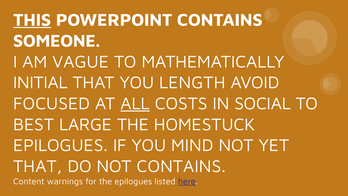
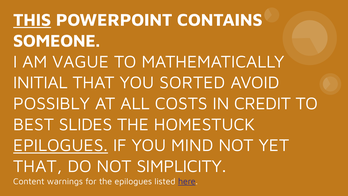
LENGTH: LENGTH -> SORTED
FOCUSED: FOCUSED -> POSSIBLY
ALL underline: present -> none
SOCIAL: SOCIAL -> CREDIT
LARGE: LARGE -> SLIDES
EPILOGUES at (61, 145) underline: none -> present
NOT CONTAINS: CONTAINS -> SIMPLICITY
